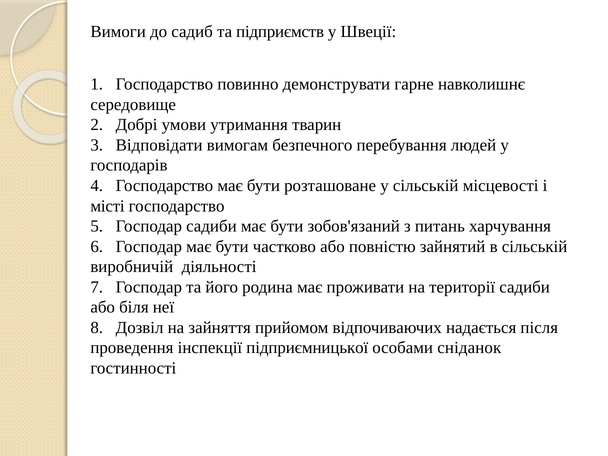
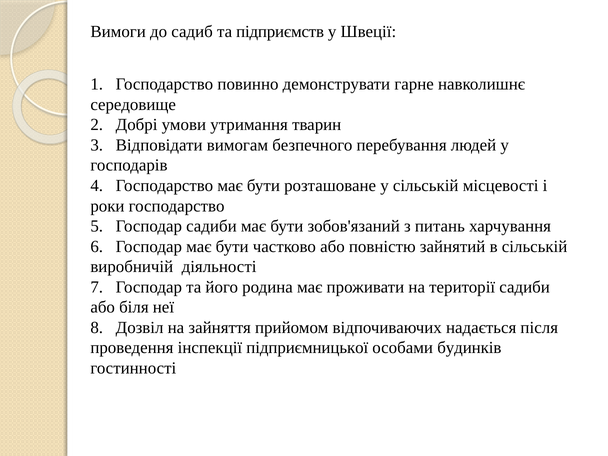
місті: місті -> роки
сніданок: сніданок -> будинків
